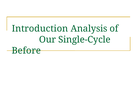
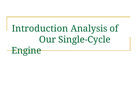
Before: Before -> Engine
